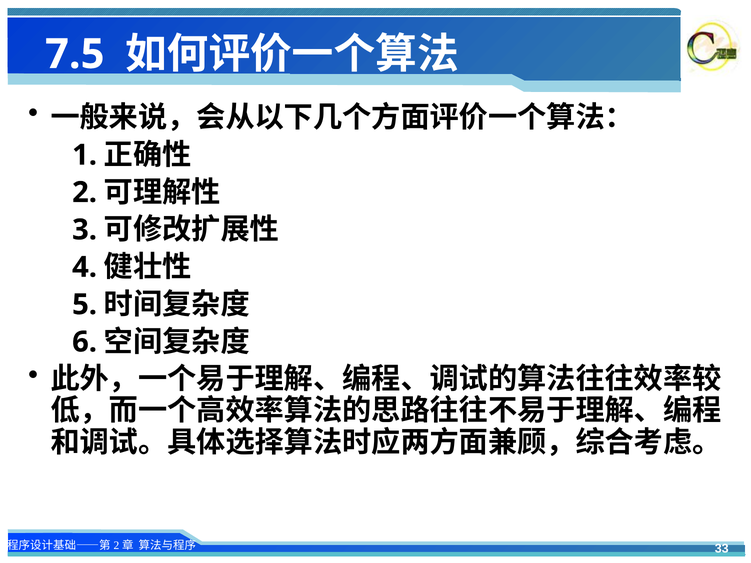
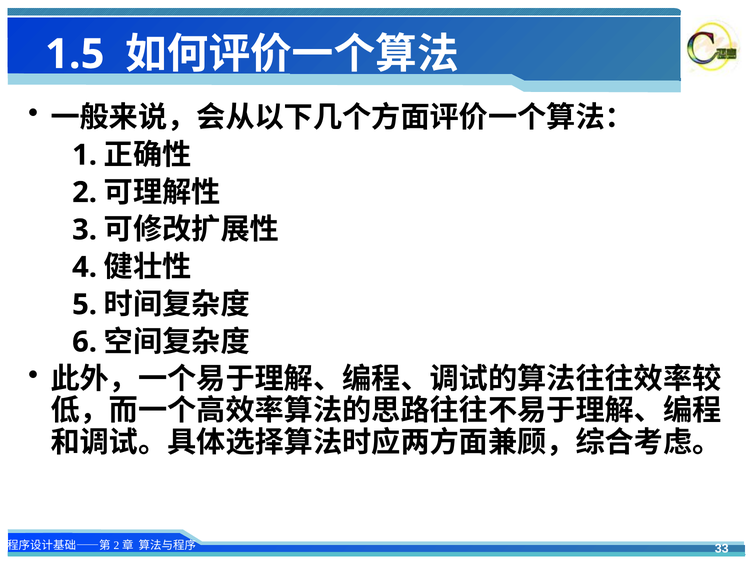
7.5: 7.5 -> 1.5
